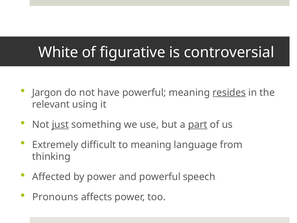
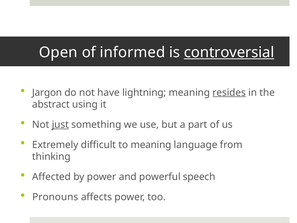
White: White -> Open
figurative: figurative -> informed
controversial underline: none -> present
have powerful: powerful -> lightning
relevant: relevant -> abstract
part underline: present -> none
